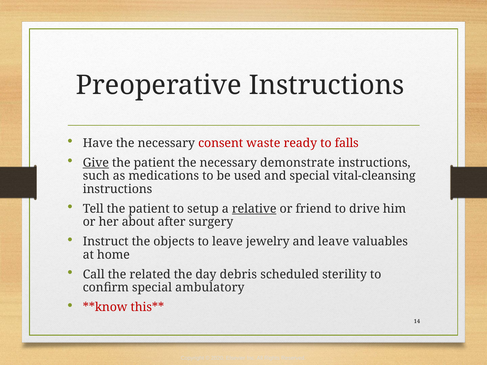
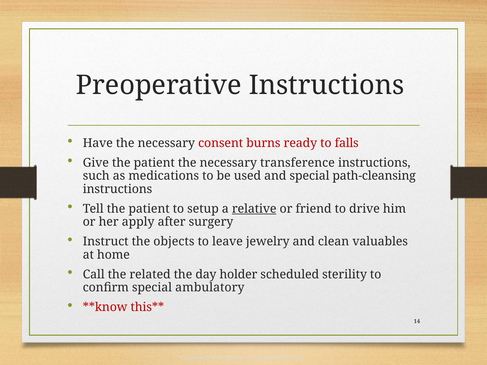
waste: waste -> burns
Give underline: present -> none
demonstrate: demonstrate -> transference
vital-cleansing: vital-cleansing -> path-cleansing
about: about -> apply
and leave: leave -> clean
debris: debris -> holder
